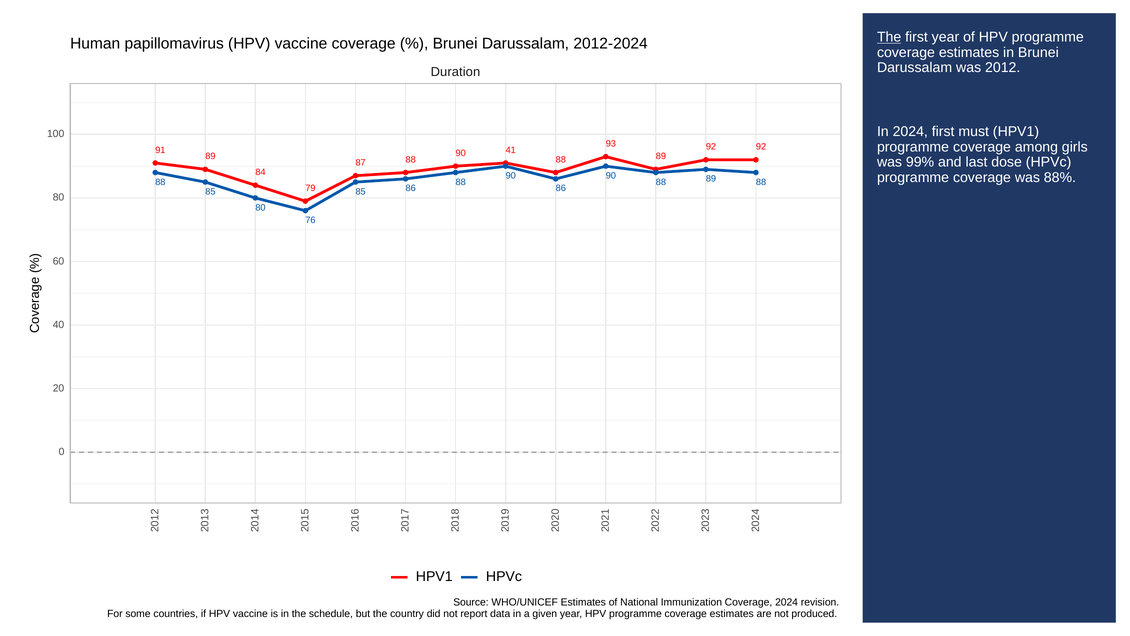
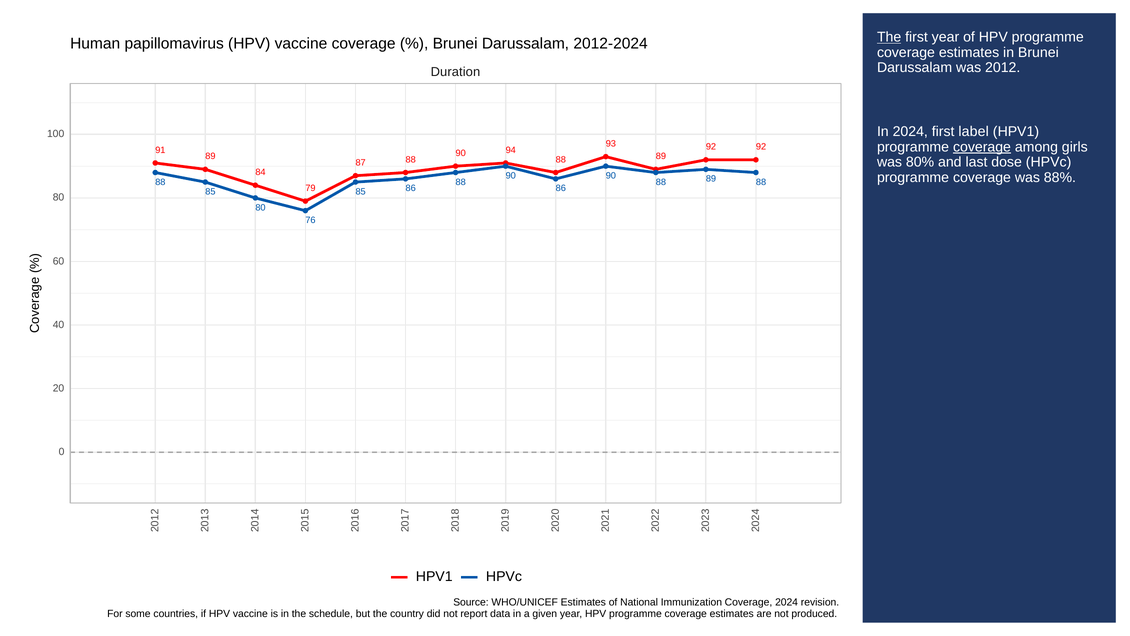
must: must -> label
coverage at (982, 147) underline: none -> present
41: 41 -> 94
99%: 99% -> 80%
